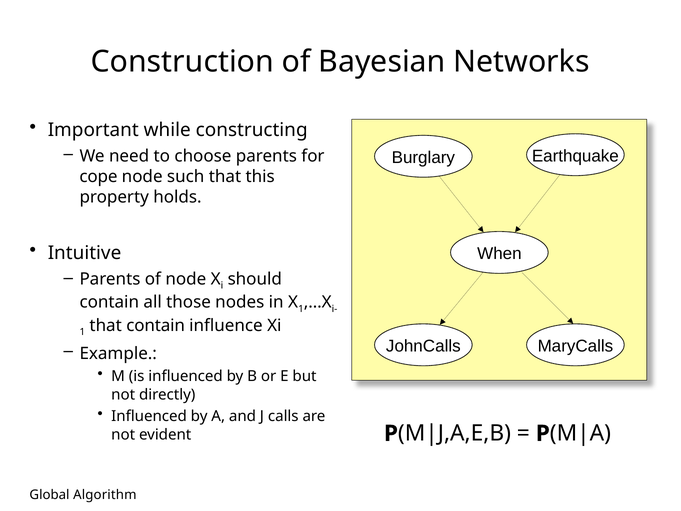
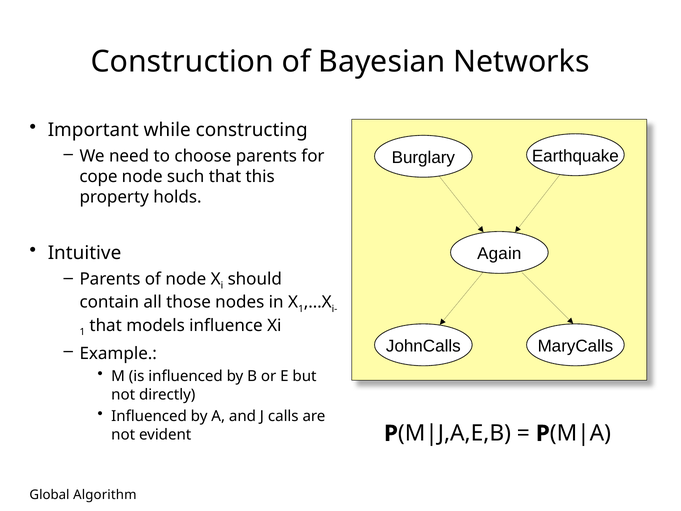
When: When -> Again
that contain: contain -> models
